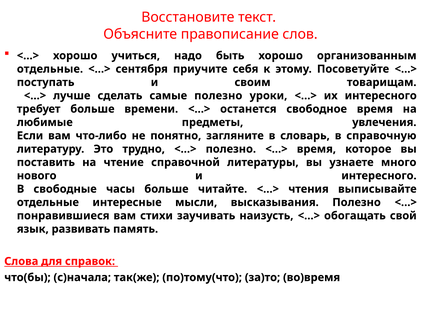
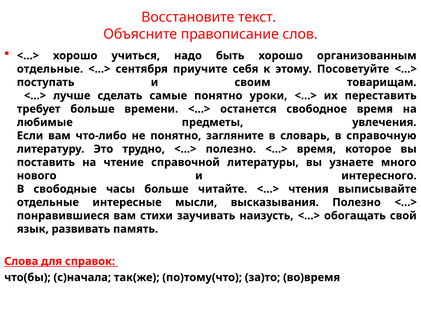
самые полезно: полезно -> понятно
их интересного: интересного -> переставить
